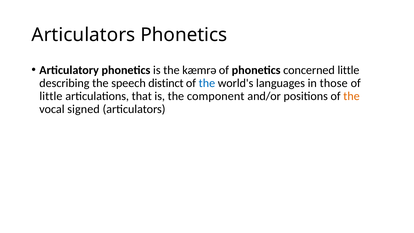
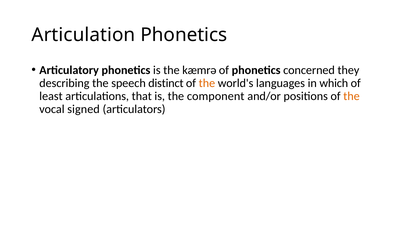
Articulators at (83, 35): Articulators -> Articulation
concerned little: little -> they
the at (207, 83) colour: blue -> orange
those: those -> which
little at (51, 96): little -> least
